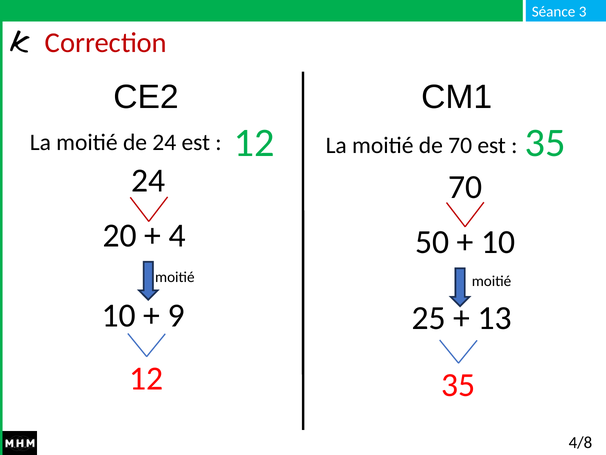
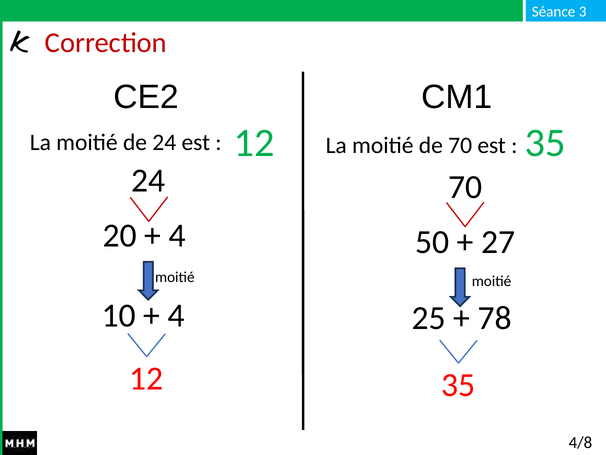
10 at (498, 242): 10 -> 27
9 at (176, 315): 9 -> 4
13: 13 -> 78
